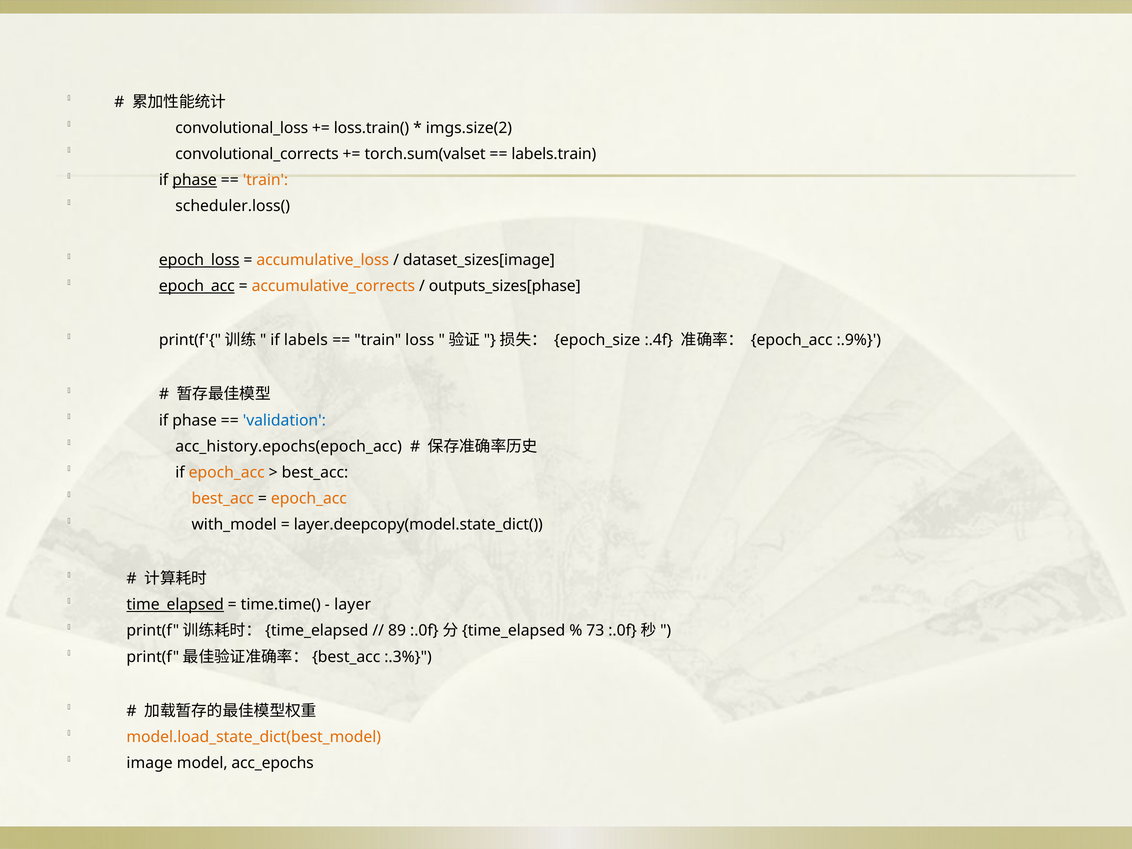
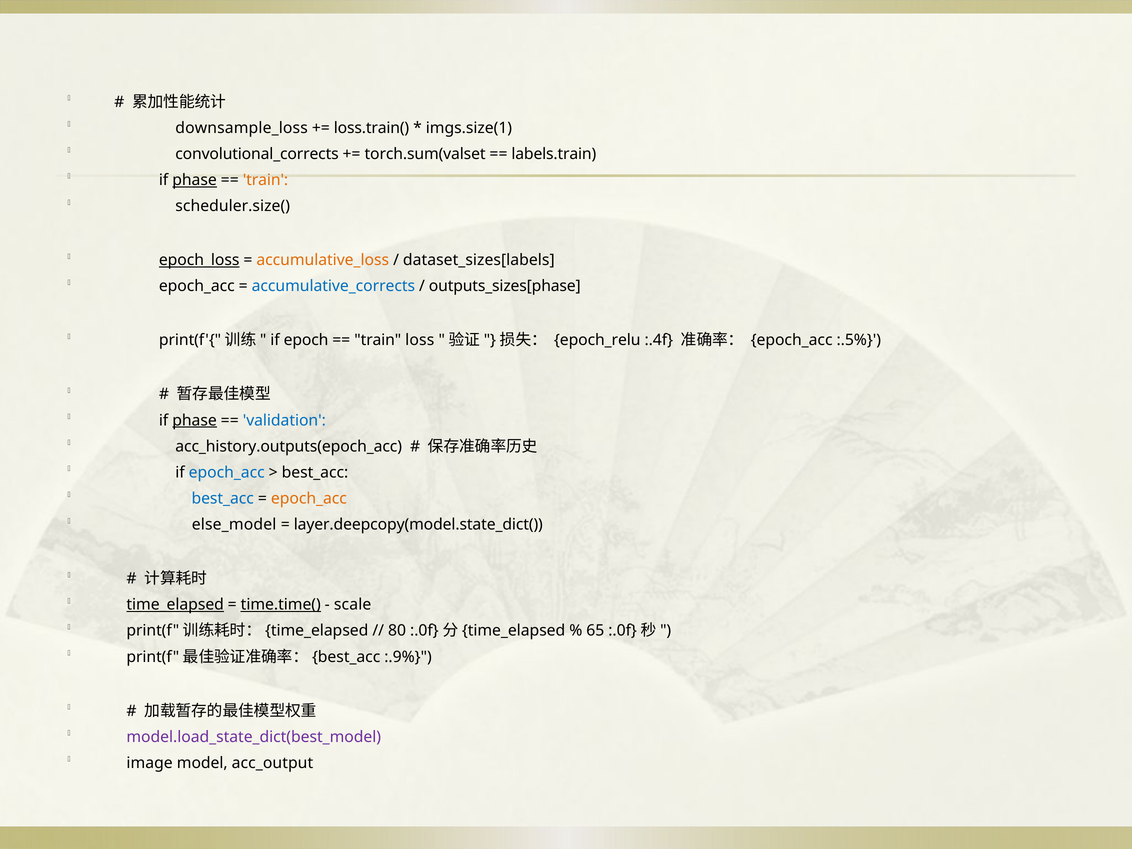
convolutional_loss: convolutional_loss -> downsample_loss
imgs.size(2: imgs.size(2 -> imgs.size(1
scheduler.loss(: scheduler.loss( -> scheduler.size(
dataset_sizes[image: dataset_sizes[image -> dataset_sizes[labels
epoch_acc at (197, 286) underline: present -> none
accumulative_corrects colour: orange -> blue
labels: labels -> epoch
epoch_size: epoch_size -> epoch_relu
:.9%: :.9% -> :.5%
phase at (195, 420) underline: none -> present
acc_history.epochs(epoch_acc: acc_history.epochs(epoch_acc -> acc_history.outputs(epoch_acc
epoch_acc at (227, 472) colour: orange -> blue
best_acc at (223, 499) colour: orange -> blue
with_model: with_model -> else_model
time.time( underline: none -> present
layer: layer -> scale
89: 89 -> 80
73: 73 -> 65
:.3%: :.3% -> :.9%
model.load_state_dict(best_model colour: orange -> purple
acc_epochs: acc_epochs -> acc_output
